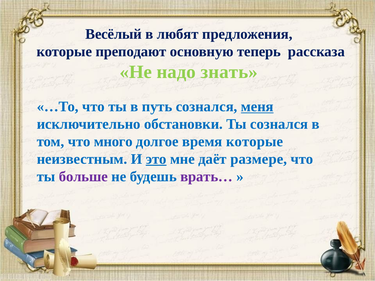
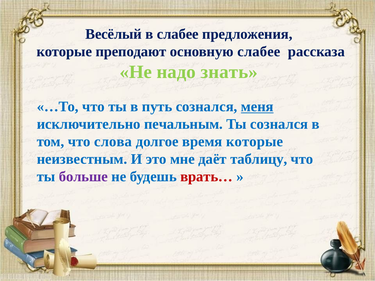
в любят: любят -> слабее
основную теперь: теперь -> слабее
обстановки: обстановки -> печальным
много: много -> слова
это underline: present -> none
размере: размере -> таблицу
врать… colour: purple -> red
